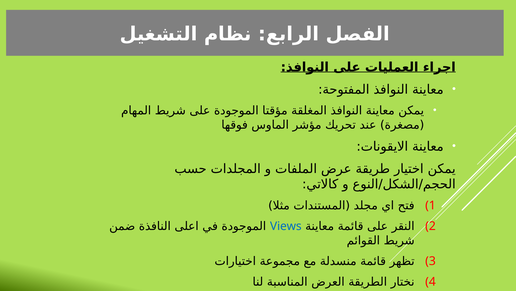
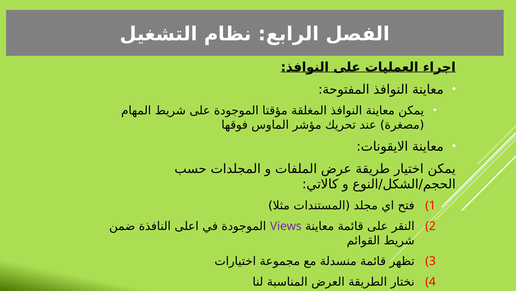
Views colour: blue -> purple
